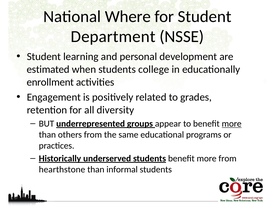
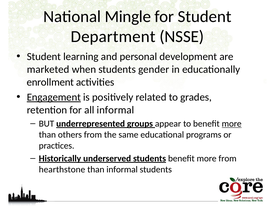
Where: Where -> Mingle
estimated: estimated -> marketed
college: college -> gender
Engagement underline: none -> present
all diversity: diversity -> informal
